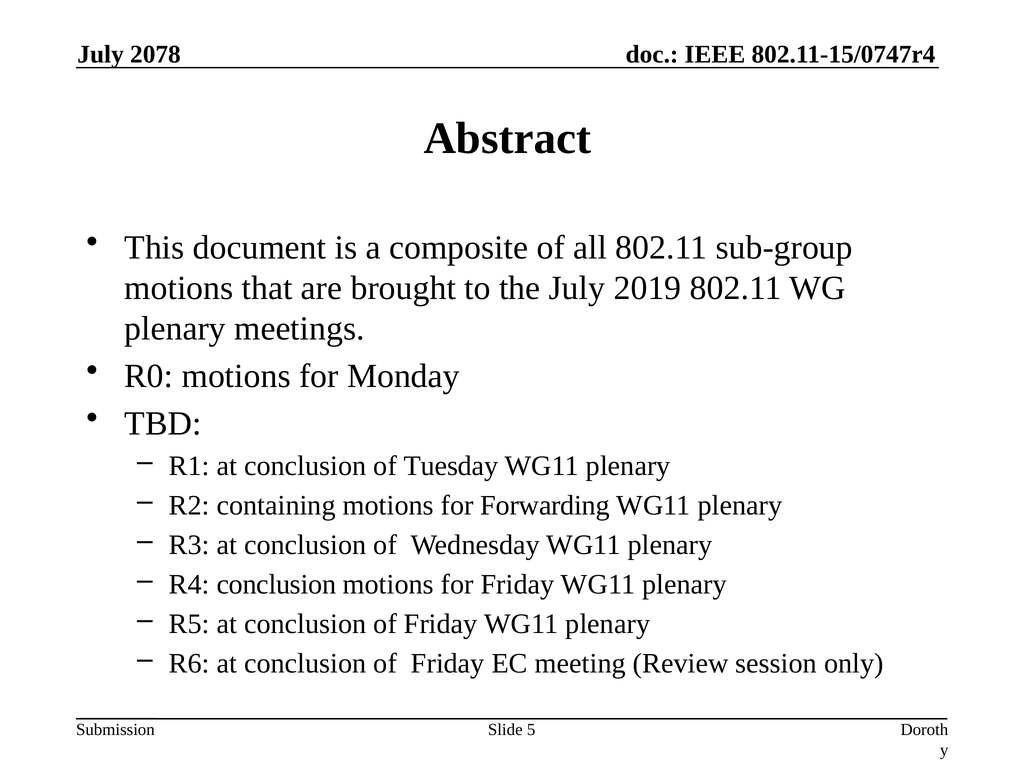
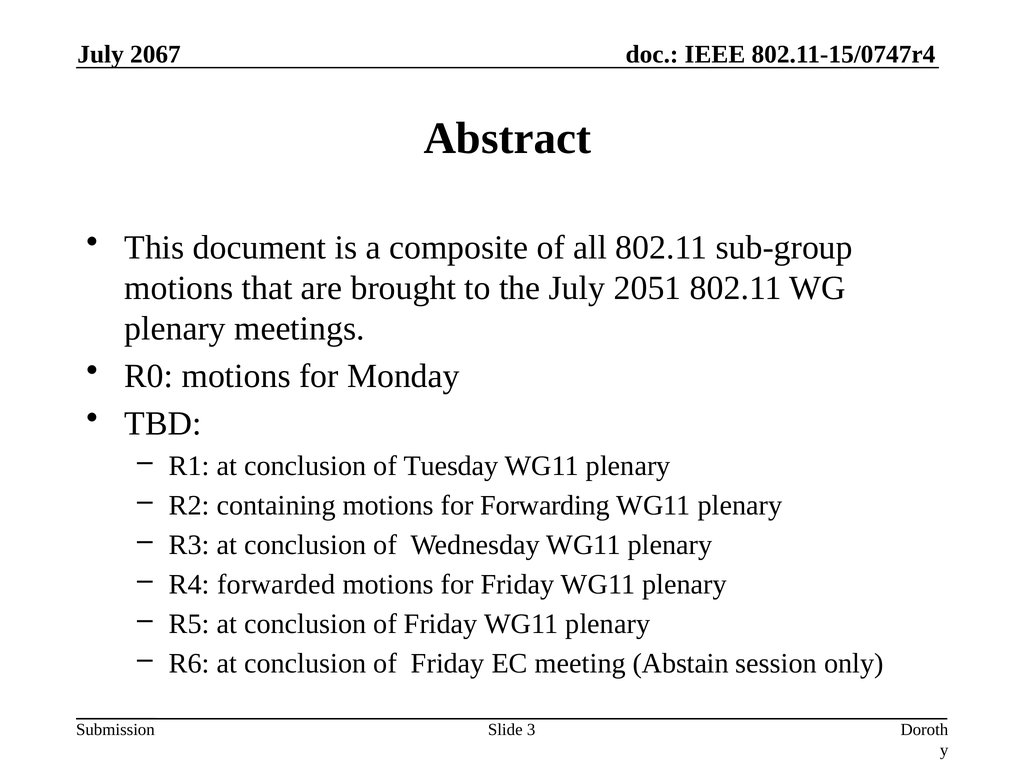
2078: 2078 -> 2067
2019: 2019 -> 2051
R4 conclusion: conclusion -> forwarded
Review: Review -> Abstain
5: 5 -> 3
